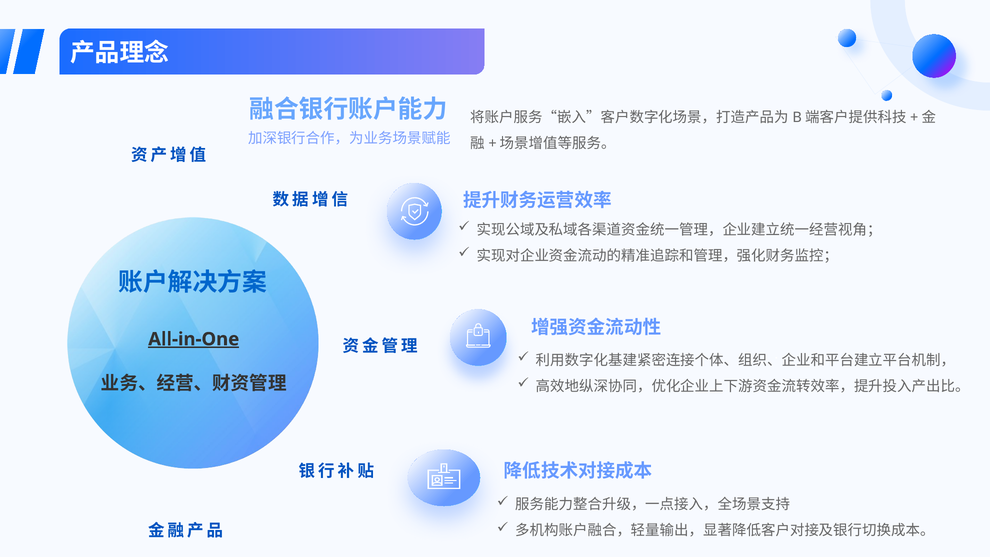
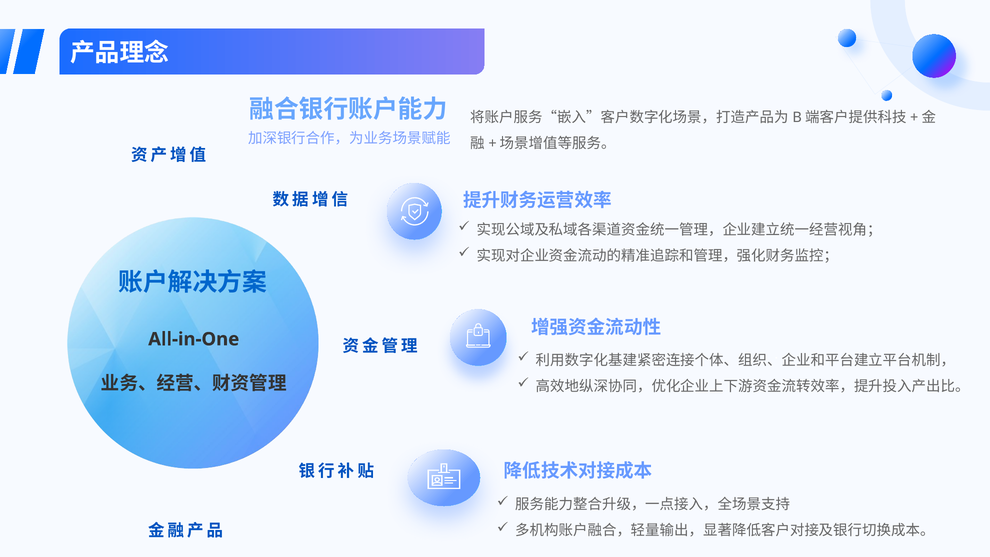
All-in-One underline: present -> none
